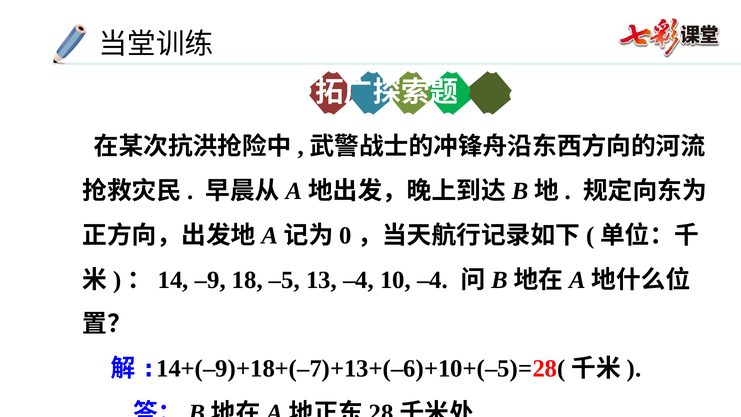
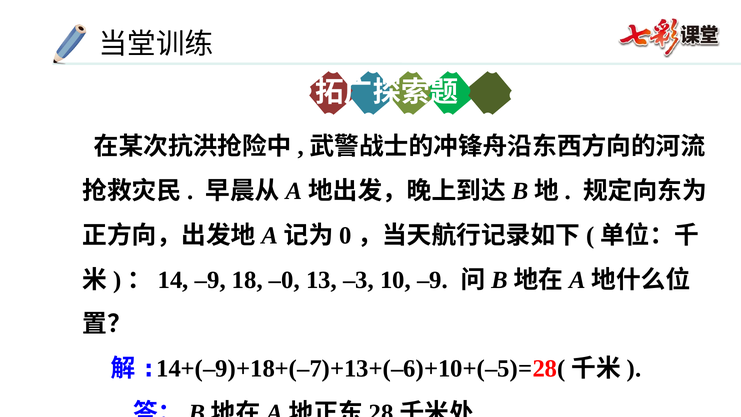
–5: –5 -> –0
13 –4: –4 -> –3
10 –4: –4 -> –9
